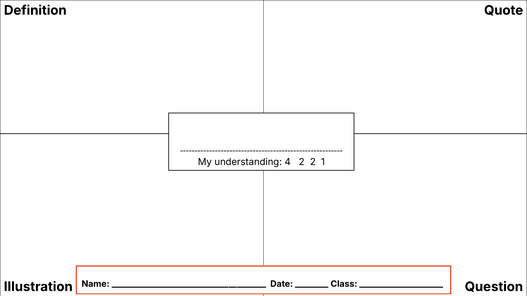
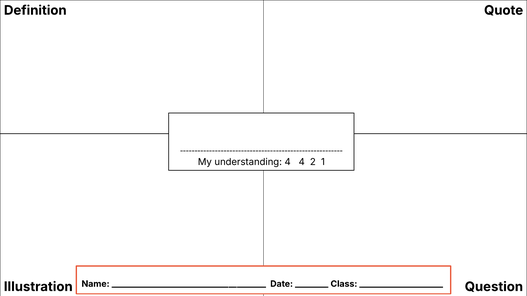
4 2: 2 -> 4
